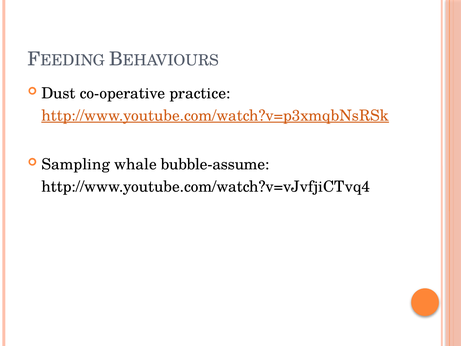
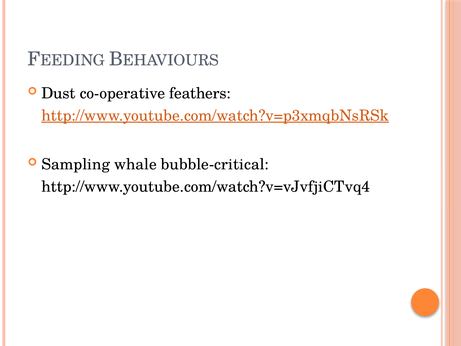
practice: practice -> feathers
bubble-assume: bubble-assume -> bubble-critical
